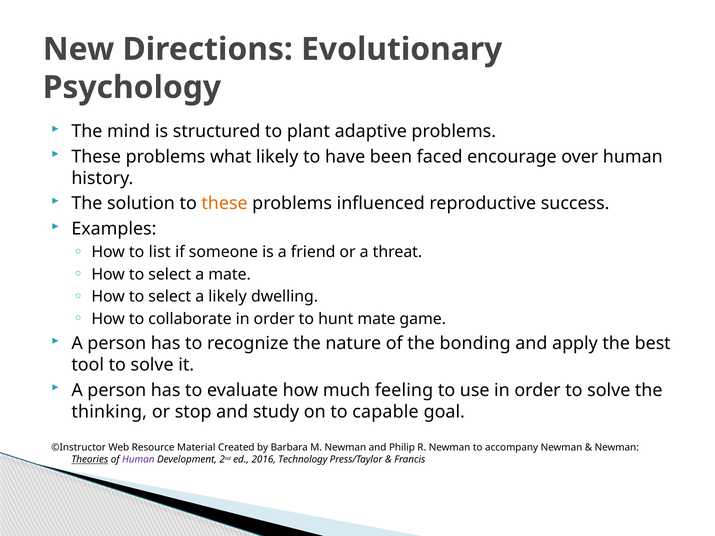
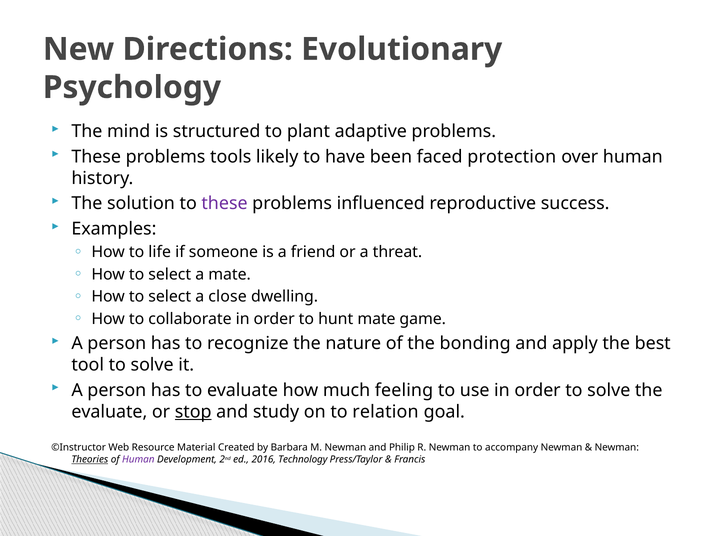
what: what -> tools
encourage: encourage -> protection
these at (225, 204) colour: orange -> purple
list: list -> life
a likely: likely -> close
thinking at (109, 412): thinking -> evaluate
stop underline: none -> present
capable: capable -> relation
